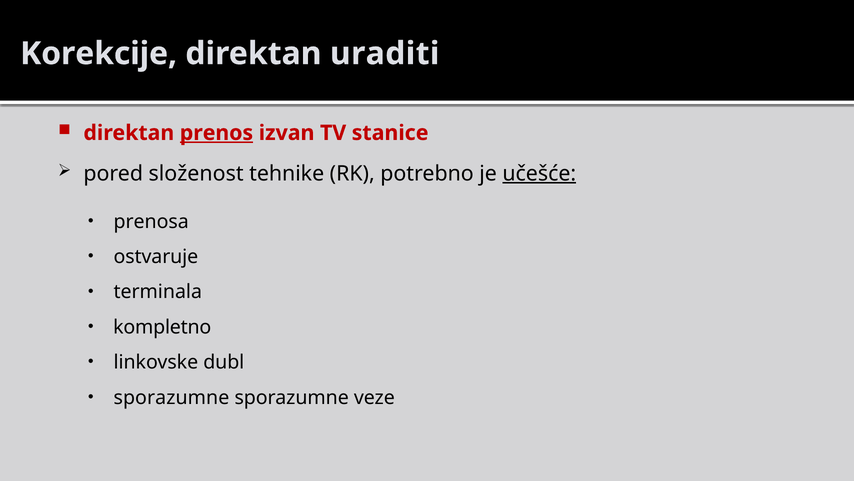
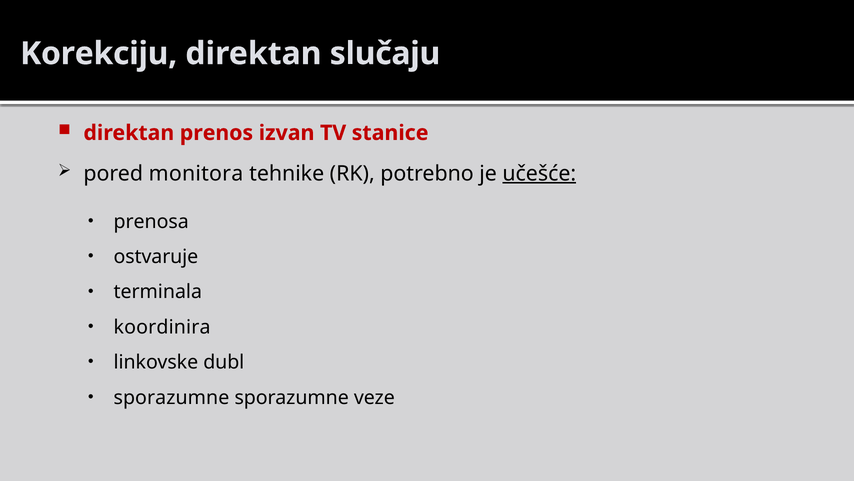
Korekcije: Korekcije -> Korekciju
uraditi: uraditi -> slučaju
prenos underline: present -> none
složenost: složenost -> monitora
kompletno: kompletno -> koordinira
